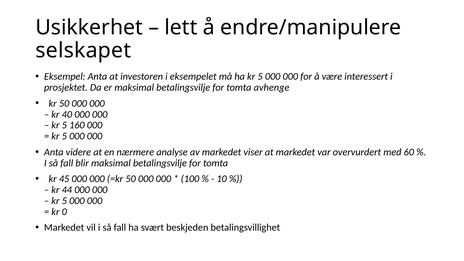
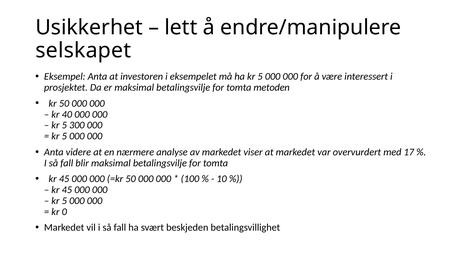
avhenge: avhenge -> metoden
160: 160 -> 300
60: 60 -> 17
44 at (67, 190): 44 -> 45
